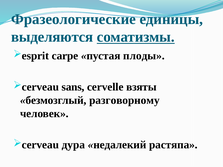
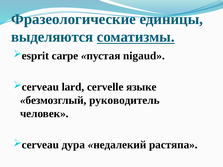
плоды: плоды -> nigaud
sans: sans -> lard
взяты: взяты -> языке
разговорному: разговорному -> руководитель
